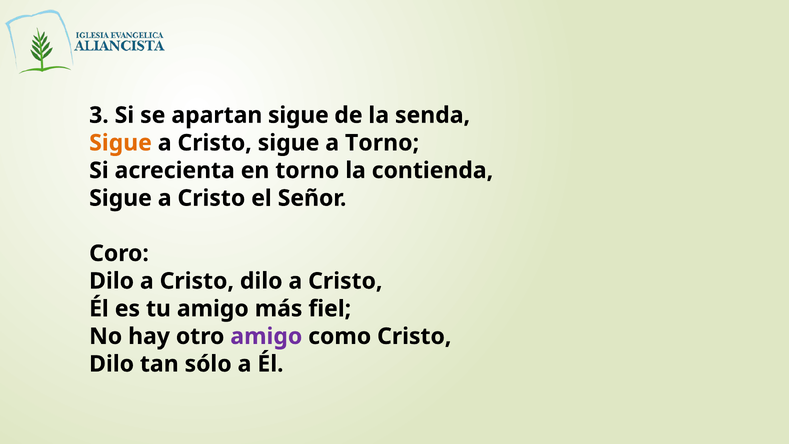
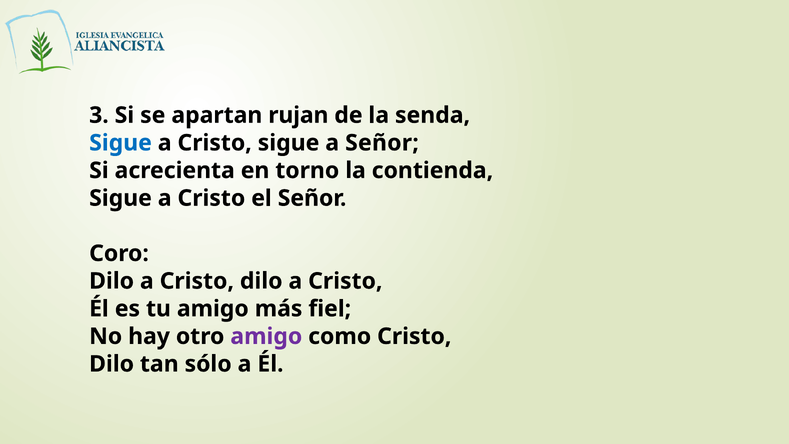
apartan sigue: sigue -> rujan
Sigue at (121, 143) colour: orange -> blue
a Torno: Torno -> Señor
